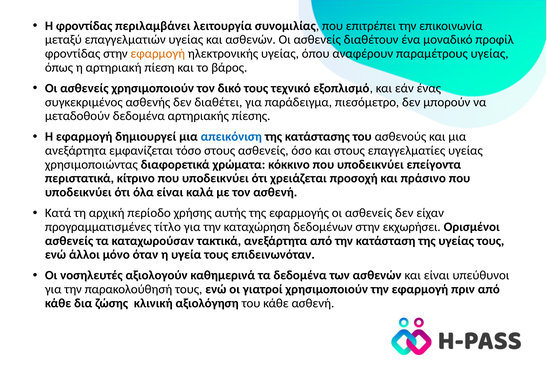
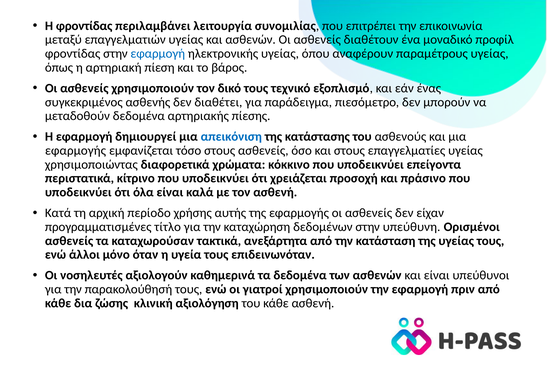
εφαρμογή at (158, 54) colour: orange -> blue
ανεξάρτητα at (76, 150): ανεξάρτητα -> εφαρμογής
εκχωρήσει: εκχωρήσει -> υπεύθυνη
